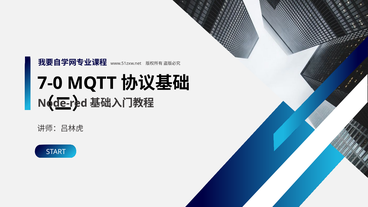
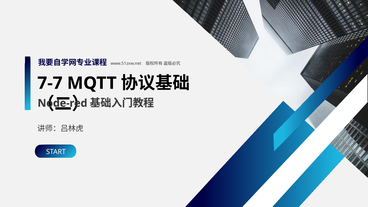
7-0: 7-0 -> 7-7
